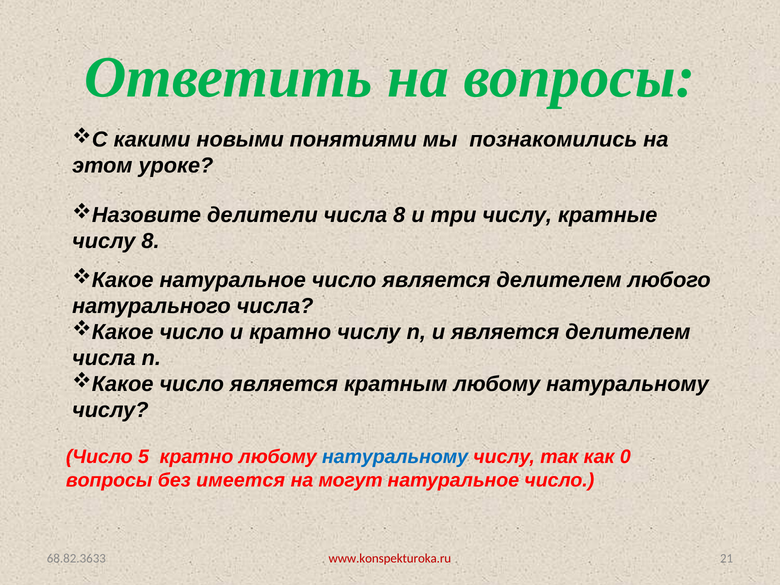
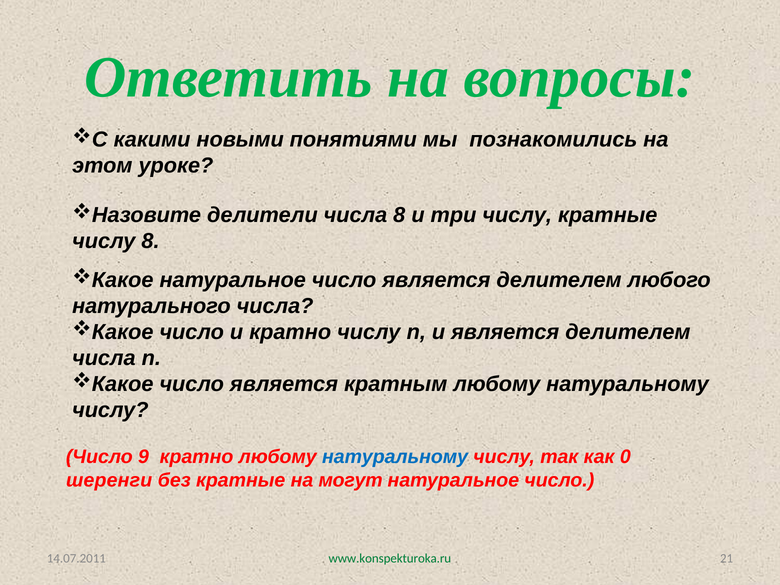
5: 5 -> 9
вопросы at (109, 480): вопросы -> шеренги
без имеется: имеется -> кратные
www.konspekturoka.ru colour: red -> green
68.82.3633: 68.82.3633 -> 14.07.2011
